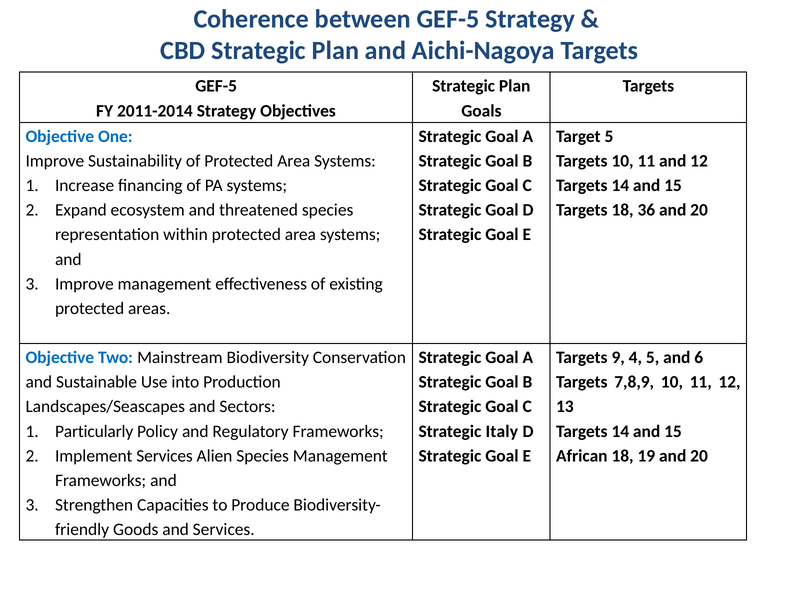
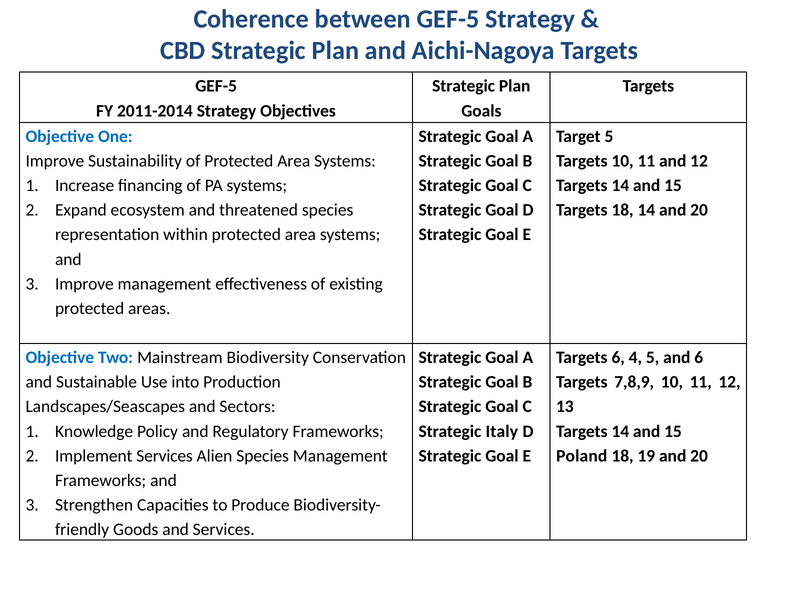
18 36: 36 -> 14
Targets 9: 9 -> 6
Particularly: Particularly -> Knowledge
African: African -> Poland
